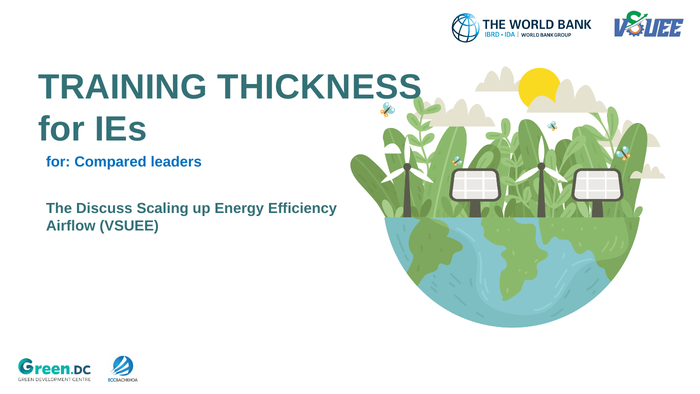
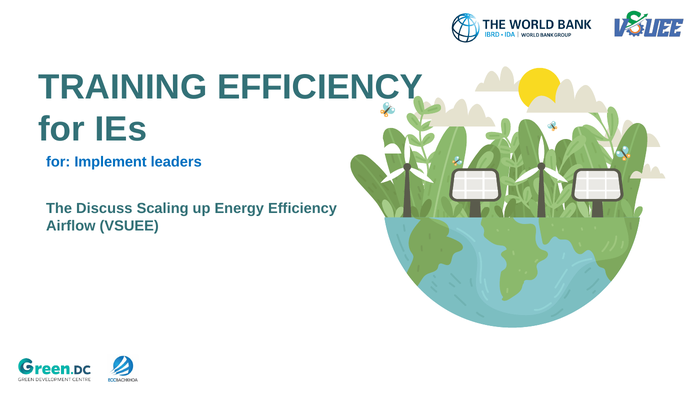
TRAINING THICKNESS: THICKNESS -> EFFICIENCY
Compared: Compared -> Implement
